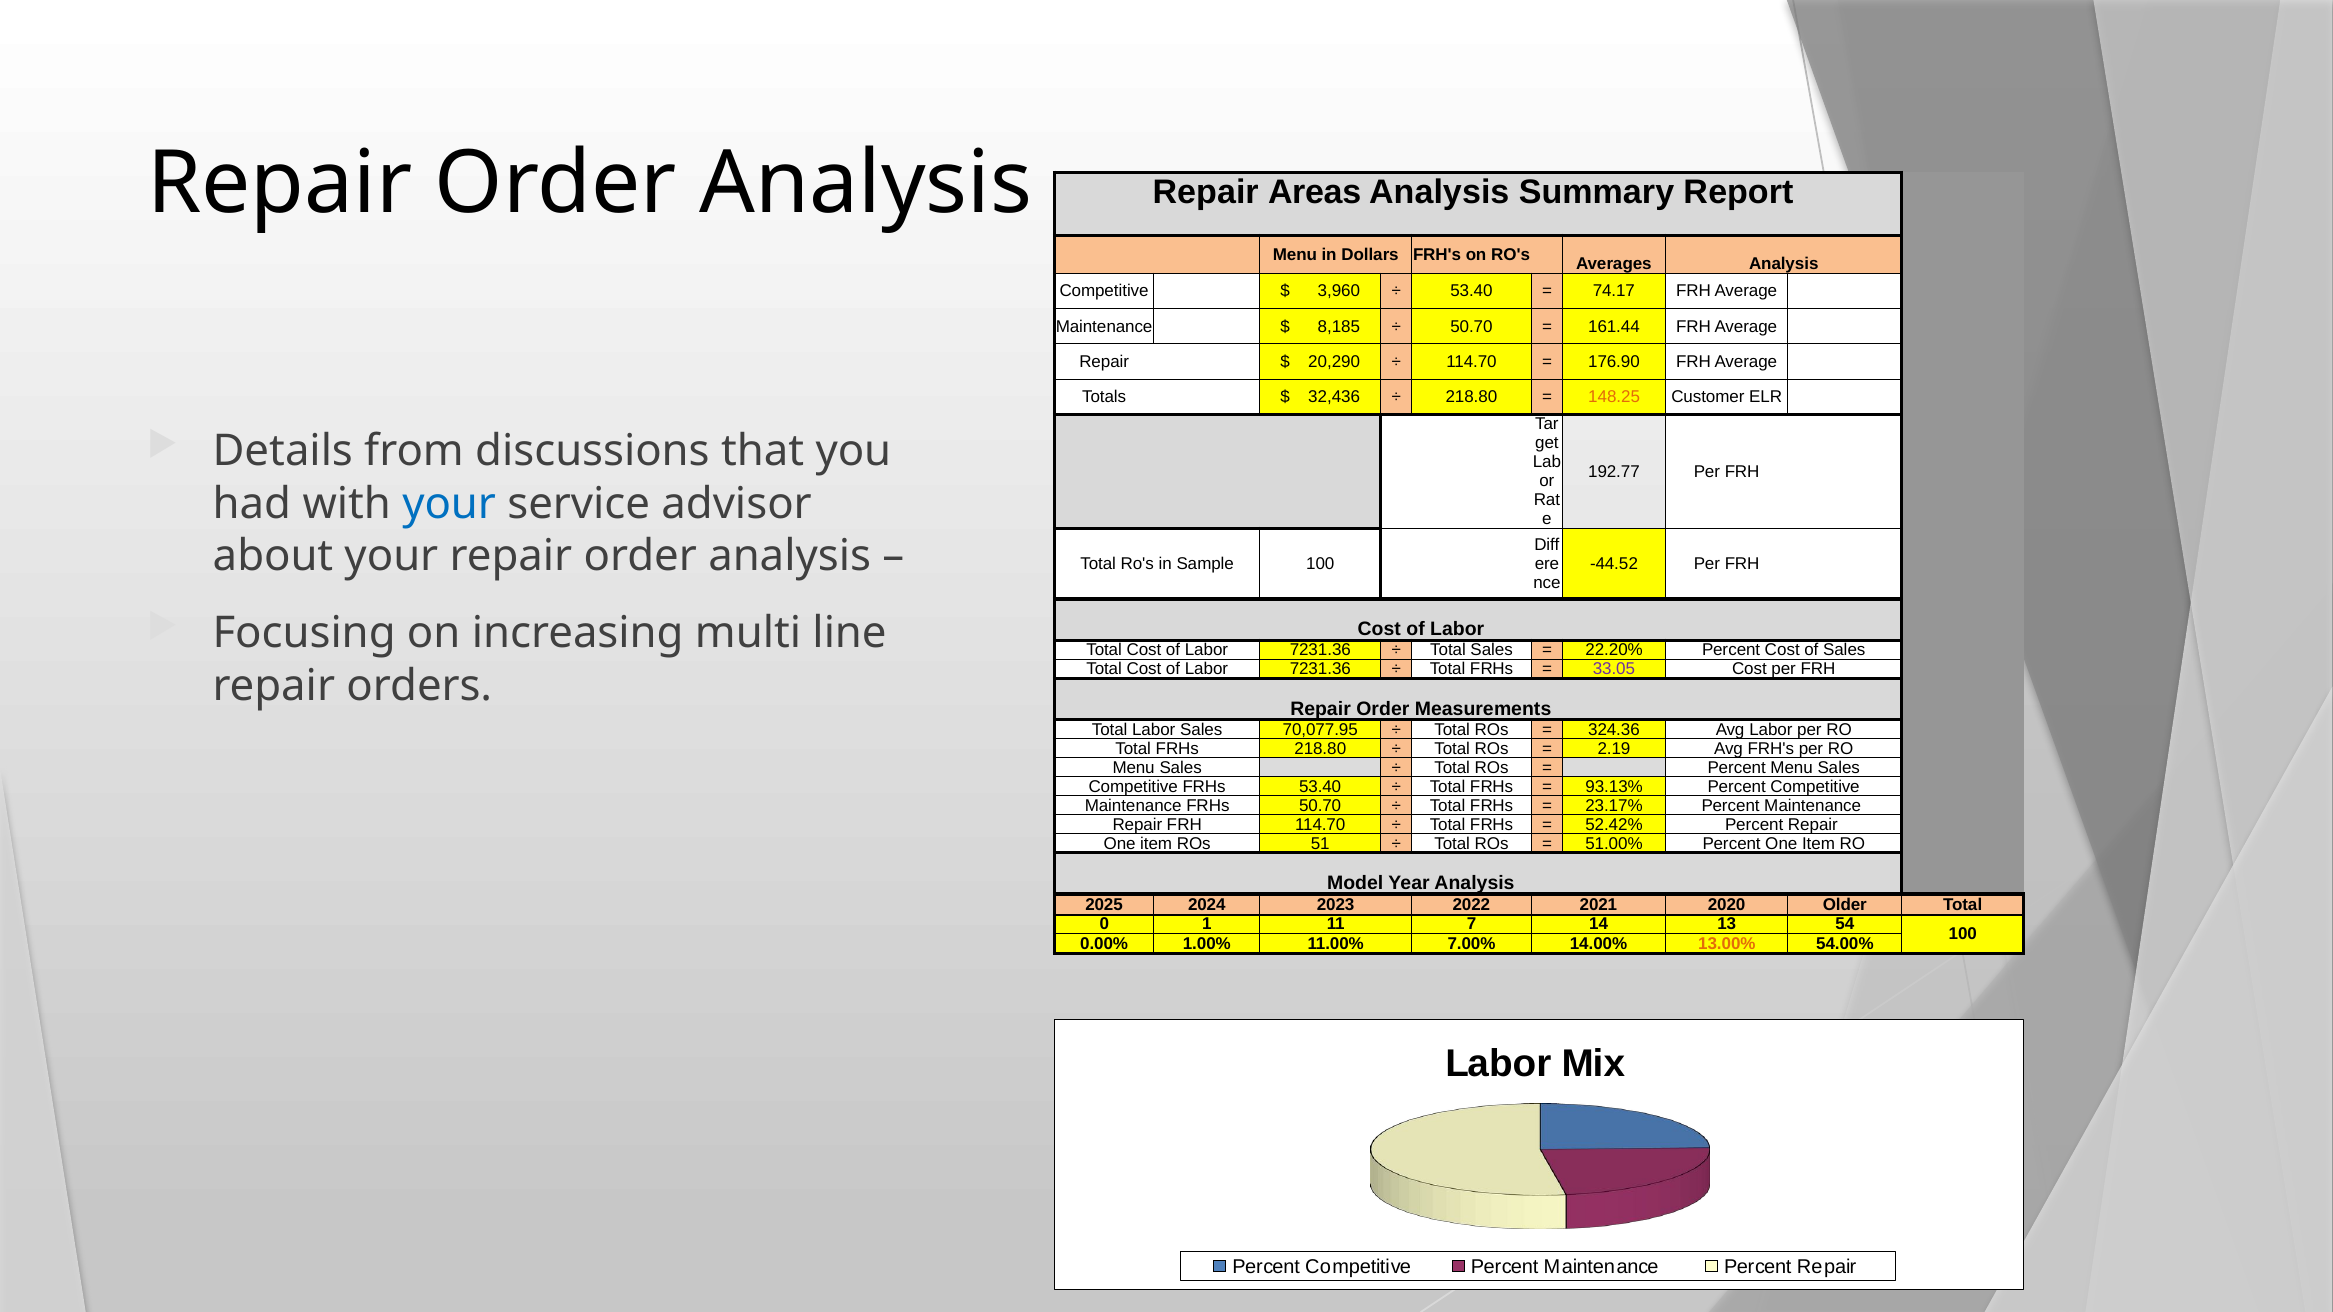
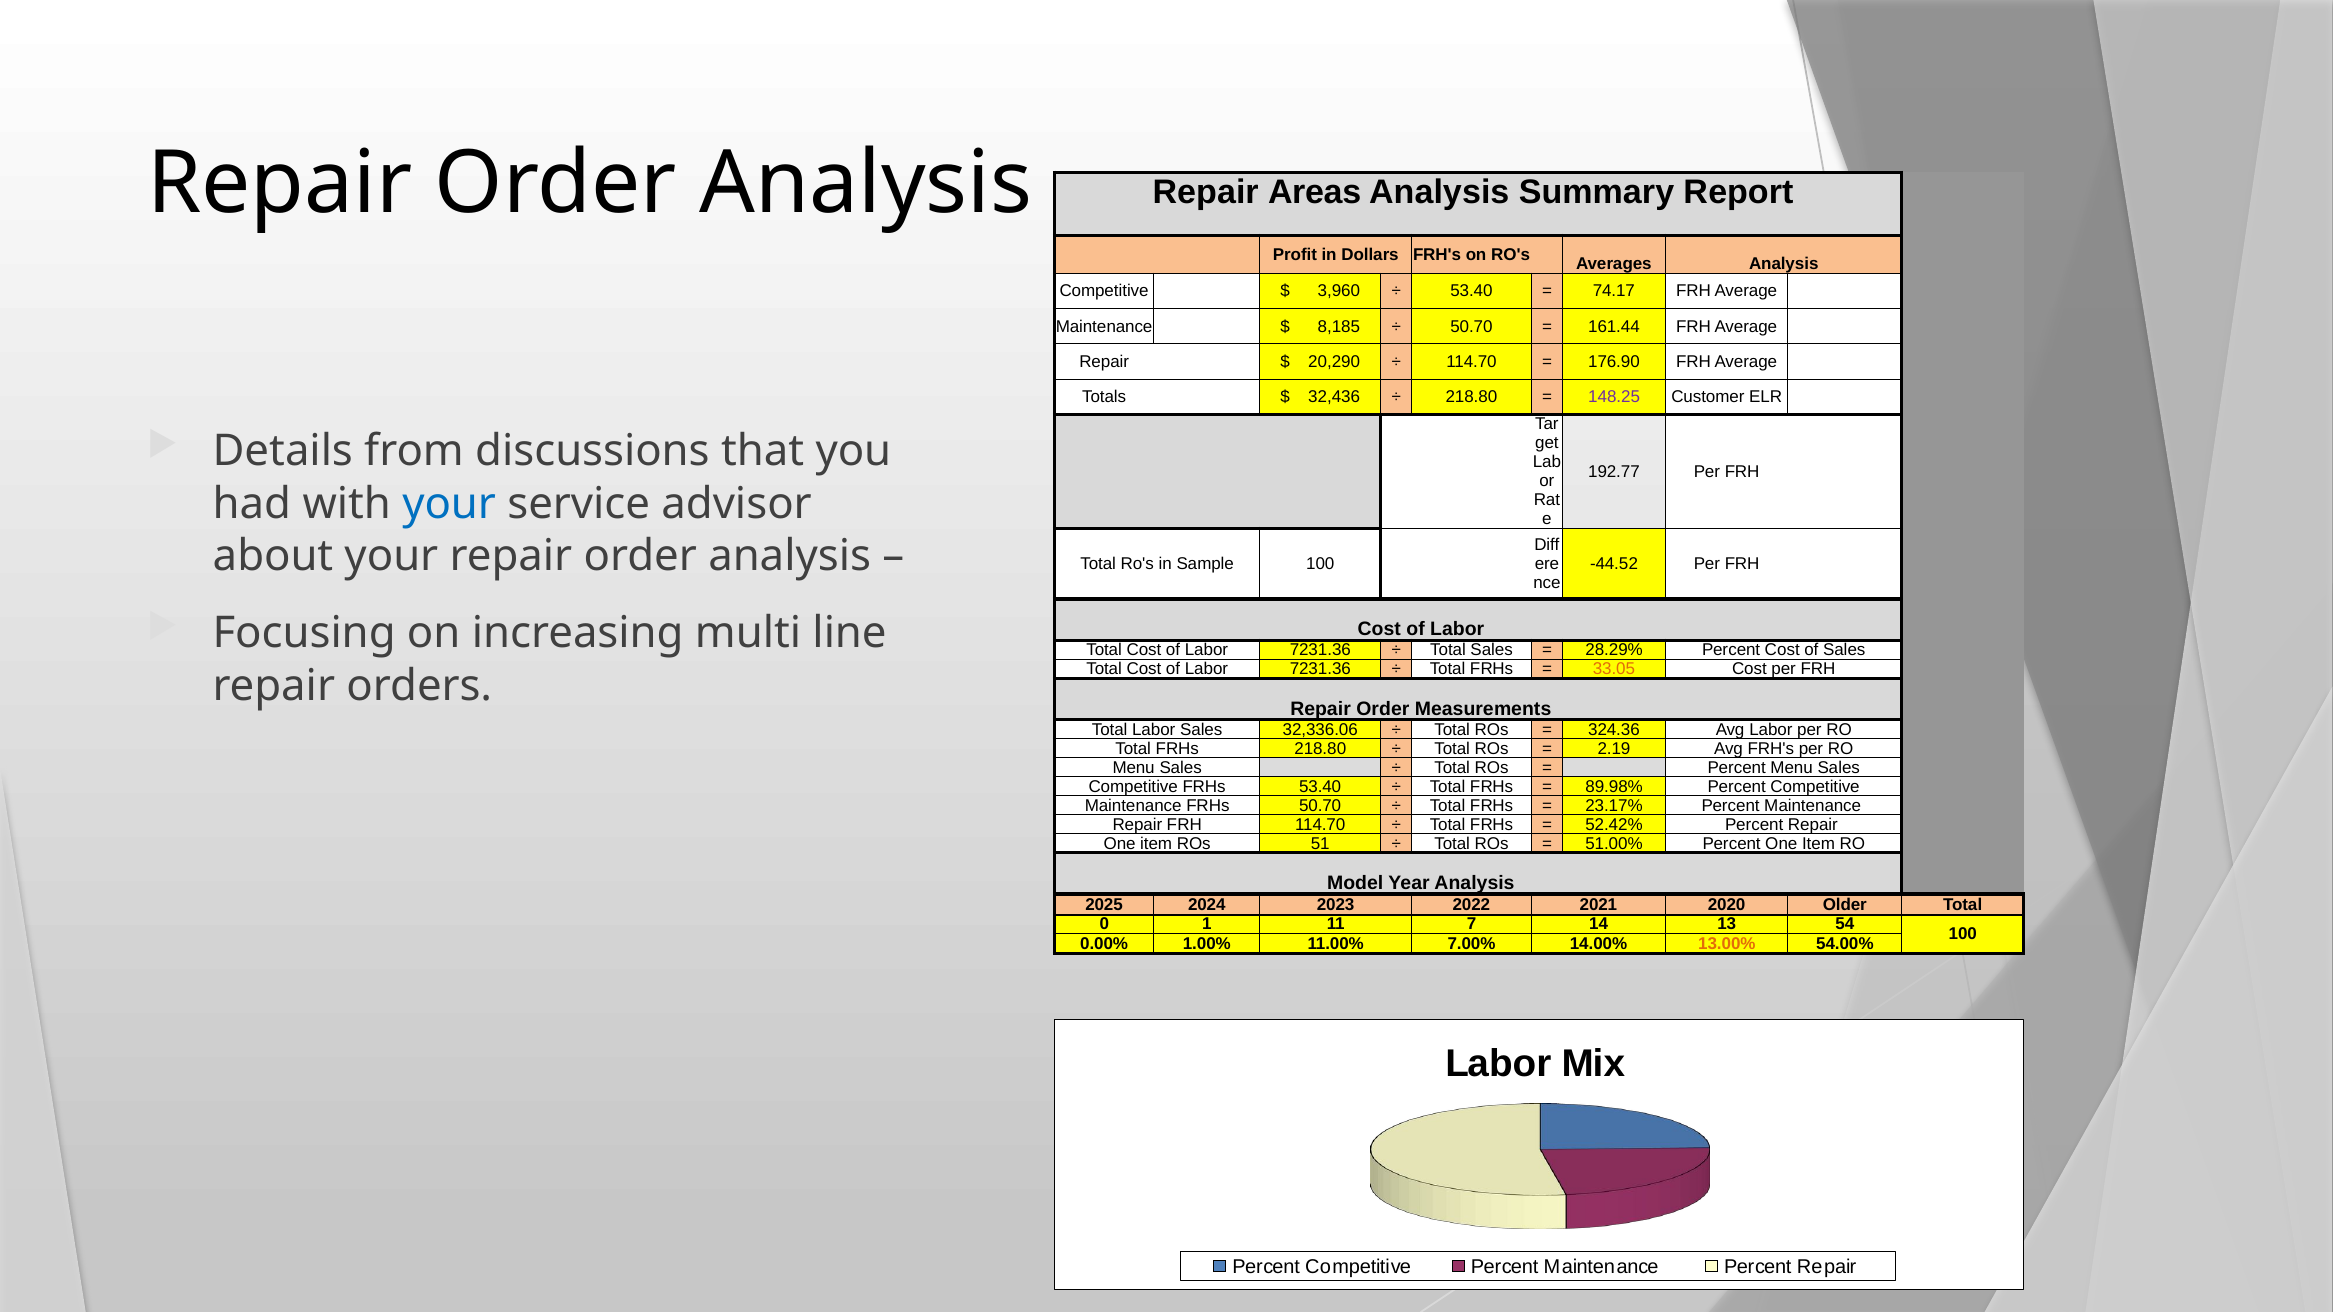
Menu at (1295, 255): Menu -> Profit
148.25 colour: orange -> purple
22.20%: 22.20% -> 28.29%
33.05 colour: purple -> orange
70,077.95: 70,077.95 -> 32,336.06
93.13%: 93.13% -> 89.98%
